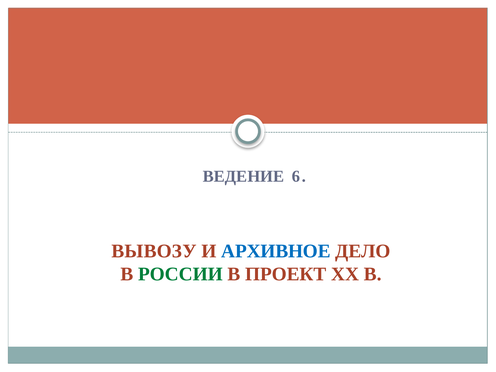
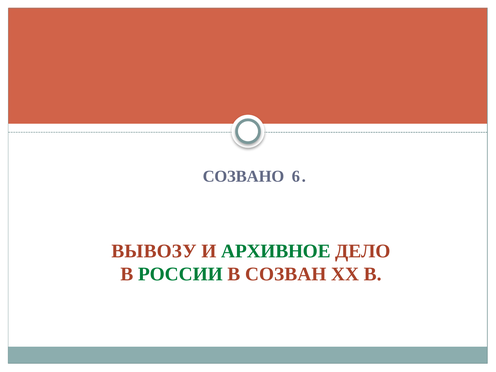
ВЕДЕНИЕ: ВЕДЕНИЕ -> СОЗВАНО
АРХИВНОЕ colour: blue -> green
ПРОЕКТ: ПРОЕКТ -> СОЗВАН
